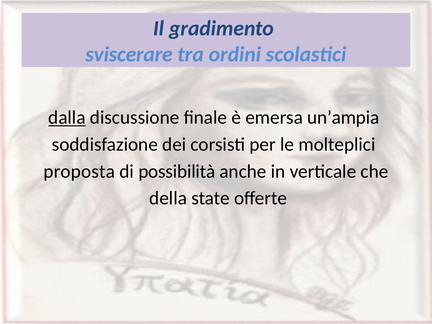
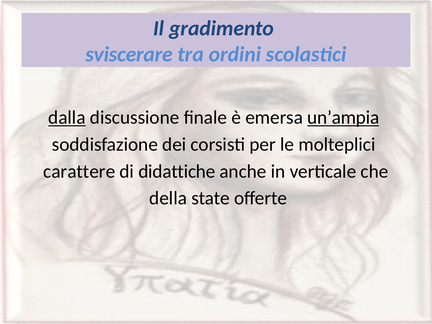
un’ampia underline: none -> present
proposta: proposta -> carattere
possibilità: possibilità -> didattiche
